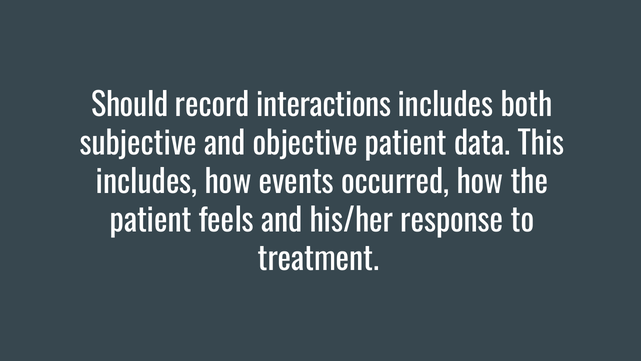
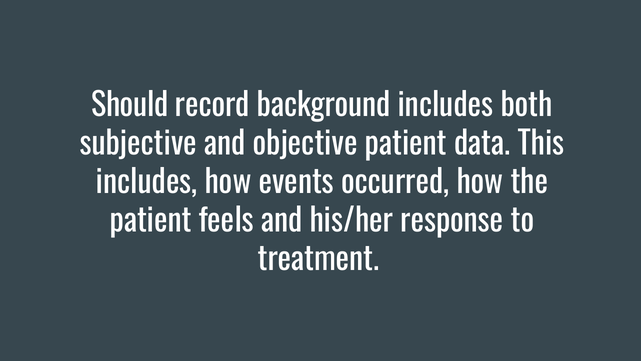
interactions: interactions -> background
